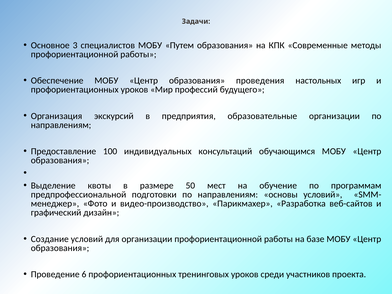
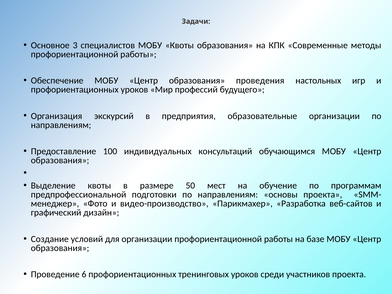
МОБУ Путем: Путем -> Квоты
основы условий: условий -> проекта
